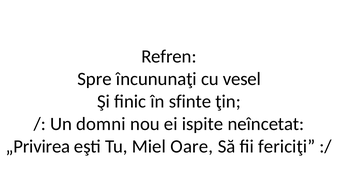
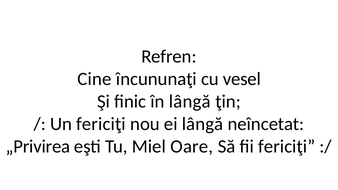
Spre: Spre -> Cine
în sfinte: sfinte -> lângă
Un domni: domni -> fericiţi
ei ispite: ispite -> lângă
